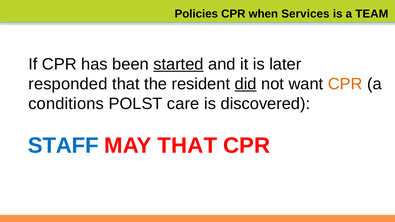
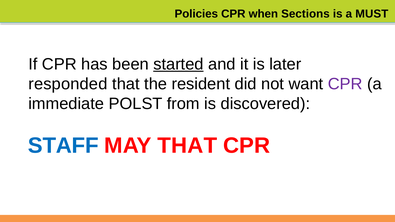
Services: Services -> Sections
TEAM: TEAM -> MUST
did underline: present -> none
CPR at (345, 84) colour: orange -> purple
conditions: conditions -> immediate
care: care -> from
